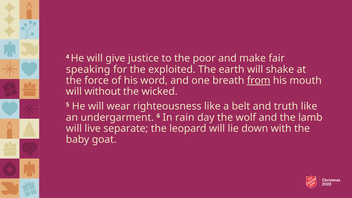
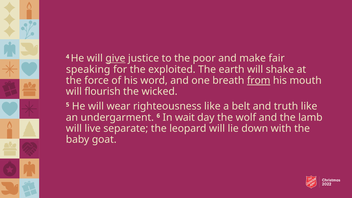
give underline: none -> present
without: without -> flourish
rain: rain -> wait
